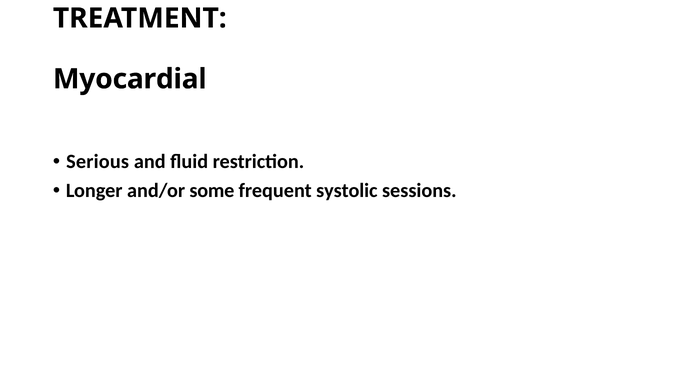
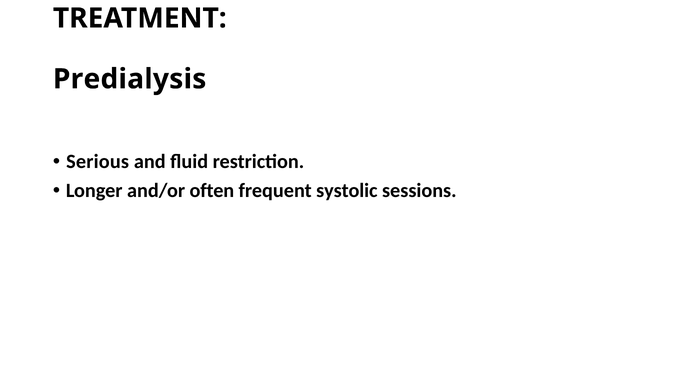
Myocardial: Myocardial -> Predialysis
some: some -> often
